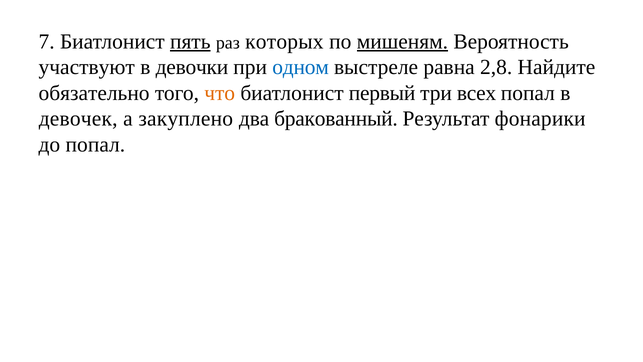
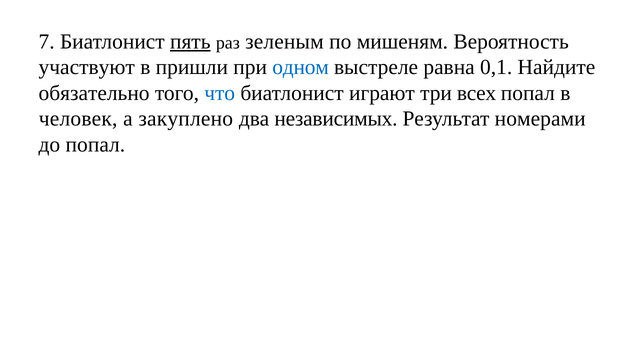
которых: которых -> зеленым
мишеням underline: present -> none
девочки: девочки -> пришли
2,8: 2,8 -> 0,1
что colour: orange -> blue
первый: первый -> играют
девочек: девочек -> человек
бракованный: бракованный -> независимых
фонарики: фонарики -> номерами
